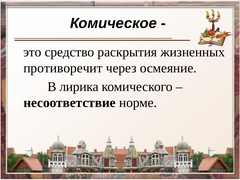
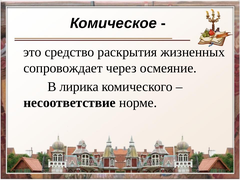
противоречит: противоречит -> сопровождает
